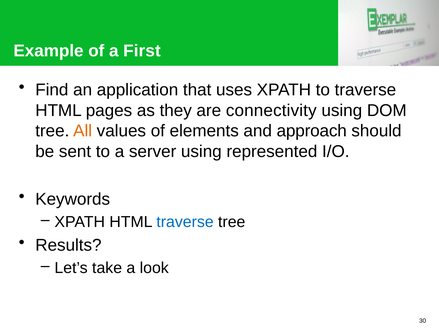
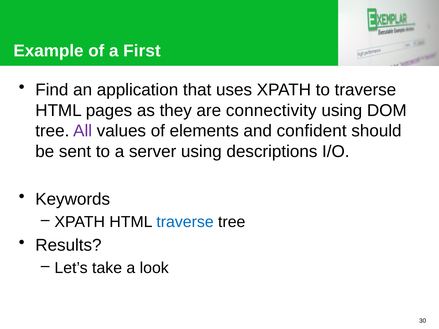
All colour: orange -> purple
approach: approach -> confident
represented: represented -> descriptions
